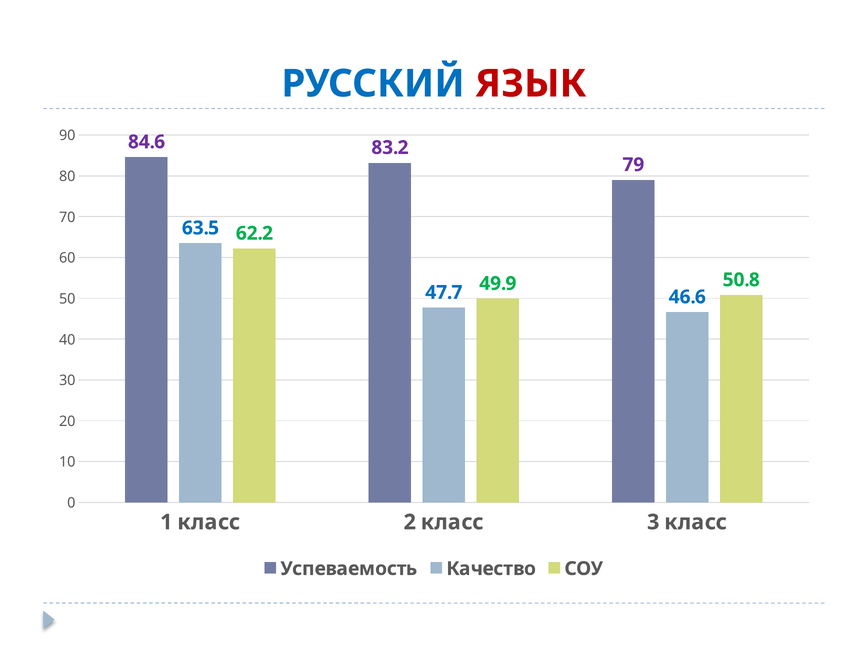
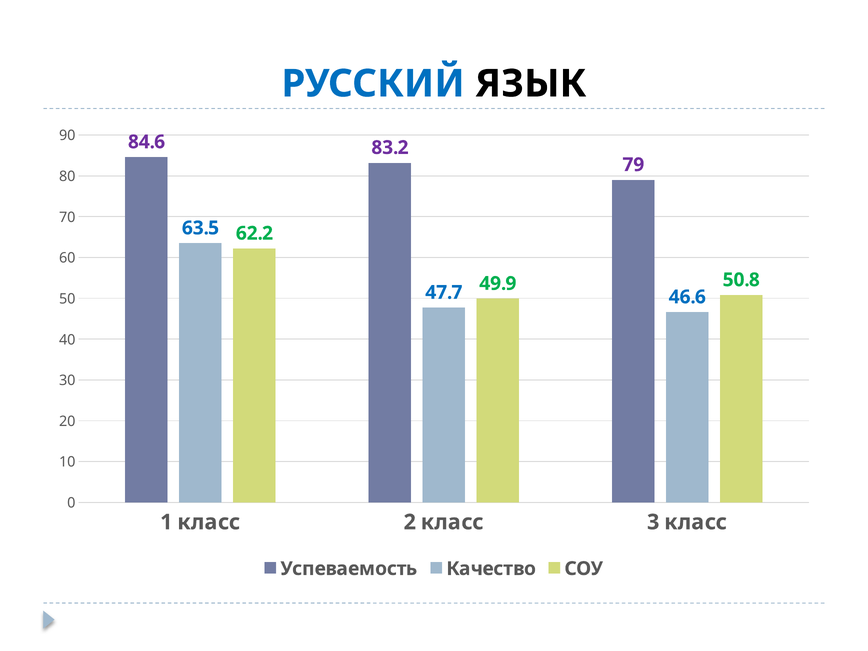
ЯЗЫК colour: red -> black
